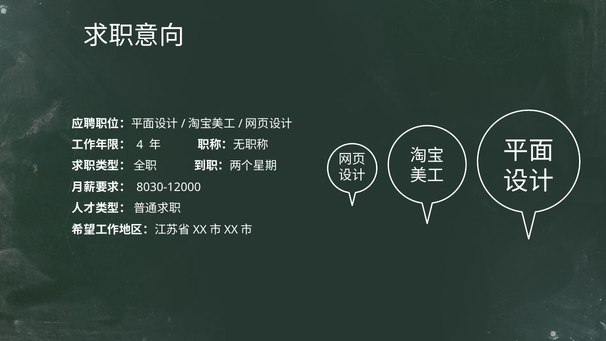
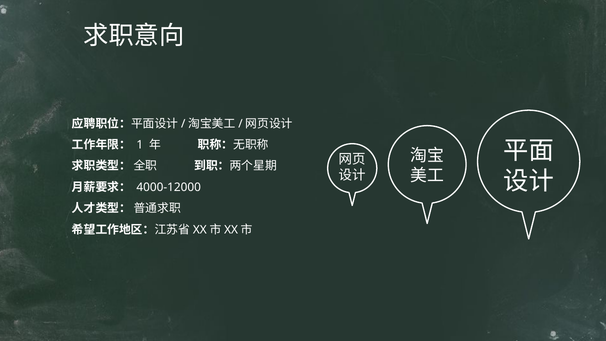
4: 4 -> 1
8030-12000: 8030-12000 -> 4000-12000
